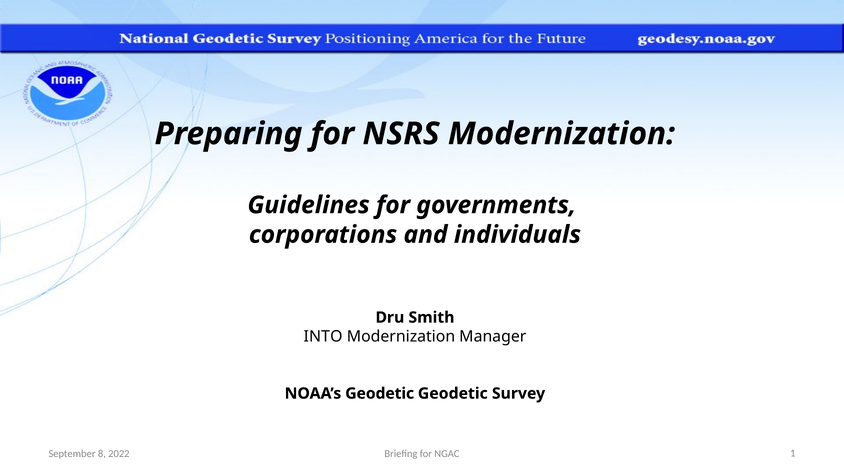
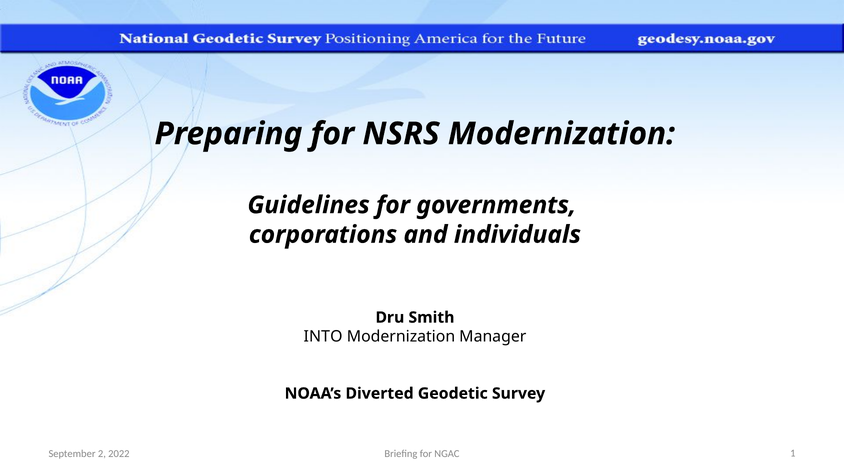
NOAA’s Geodetic: Geodetic -> Diverted
8: 8 -> 2
